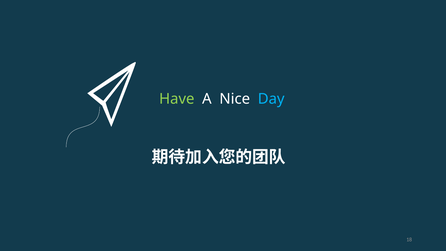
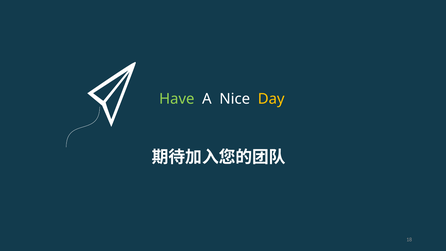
Day colour: light blue -> yellow
